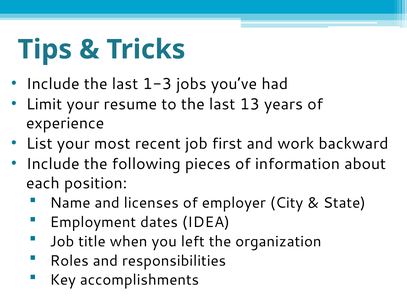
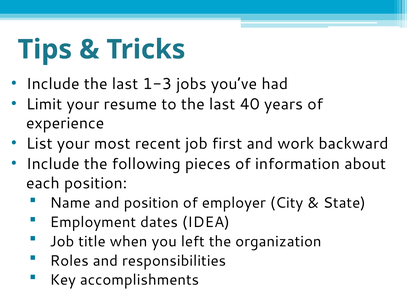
13: 13 -> 40
and licenses: licenses -> position
